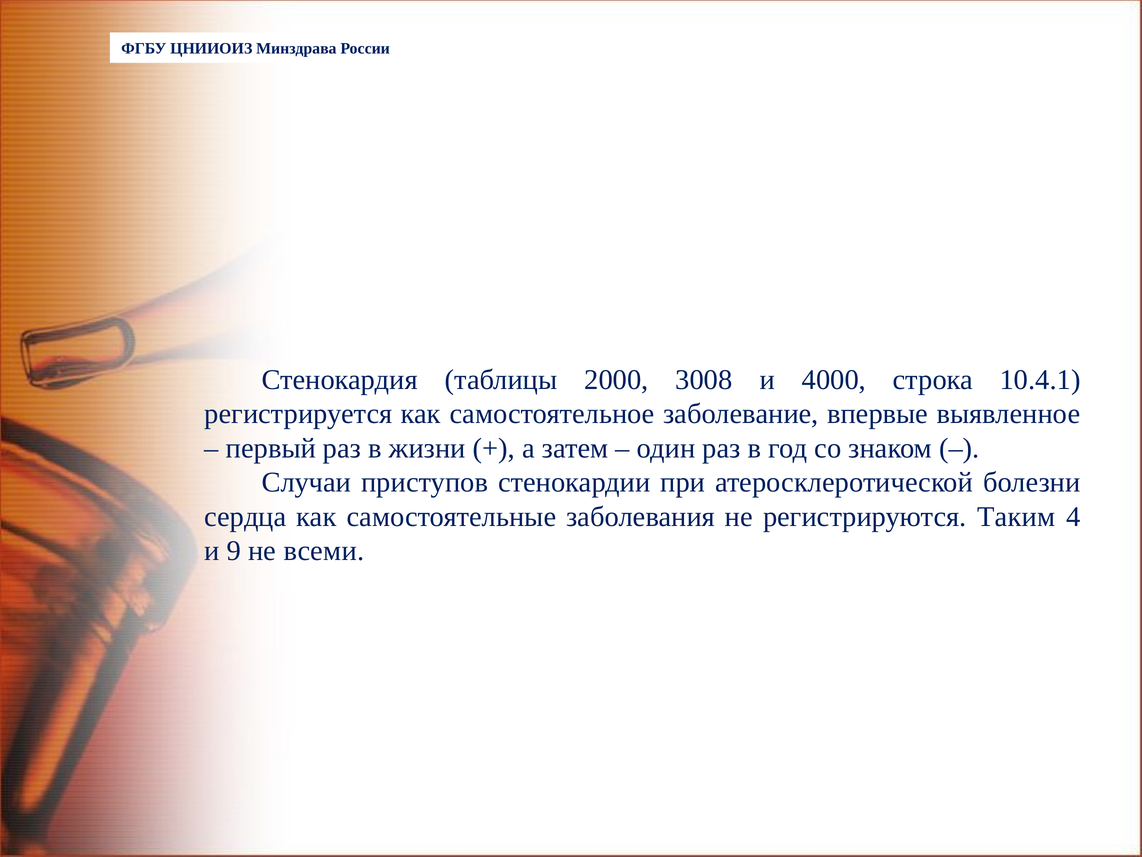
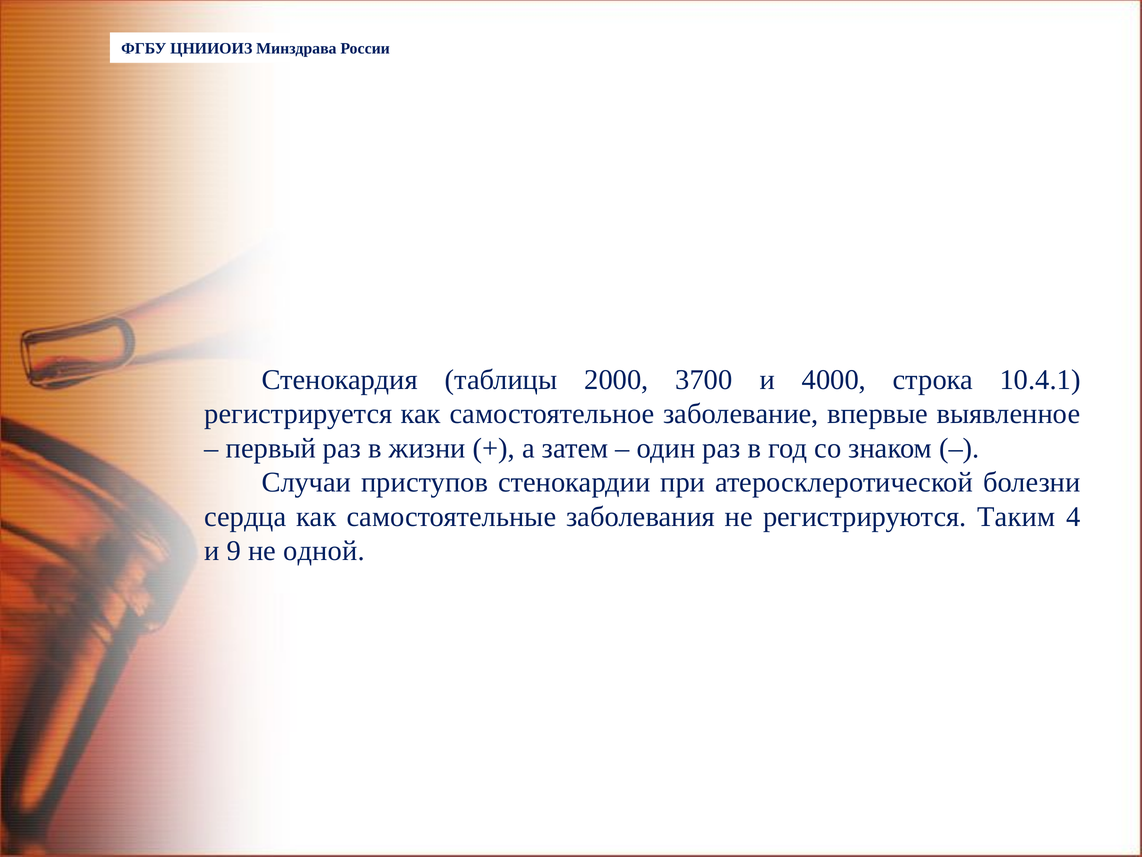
3008: 3008 -> 3700
всеми: всеми -> одной
